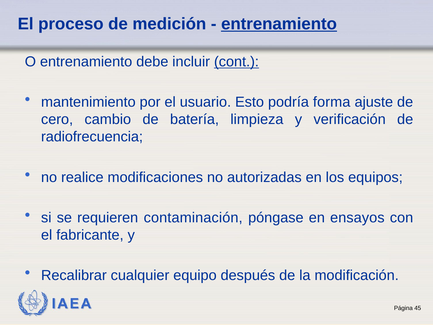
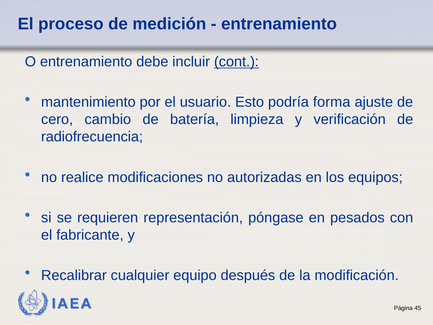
entrenamiento at (279, 24) underline: present -> none
contaminación: contaminación -> representación
ensayos: ensayos -> pesados
